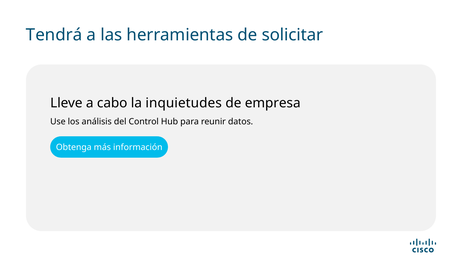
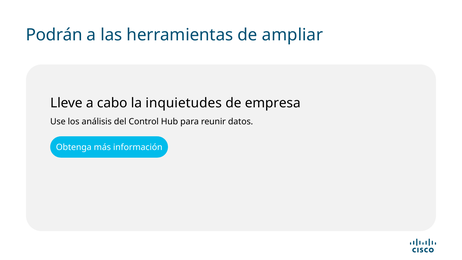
Tendrá: Tendrá -> Podrán
solicitar: solicitar -> ampliar
